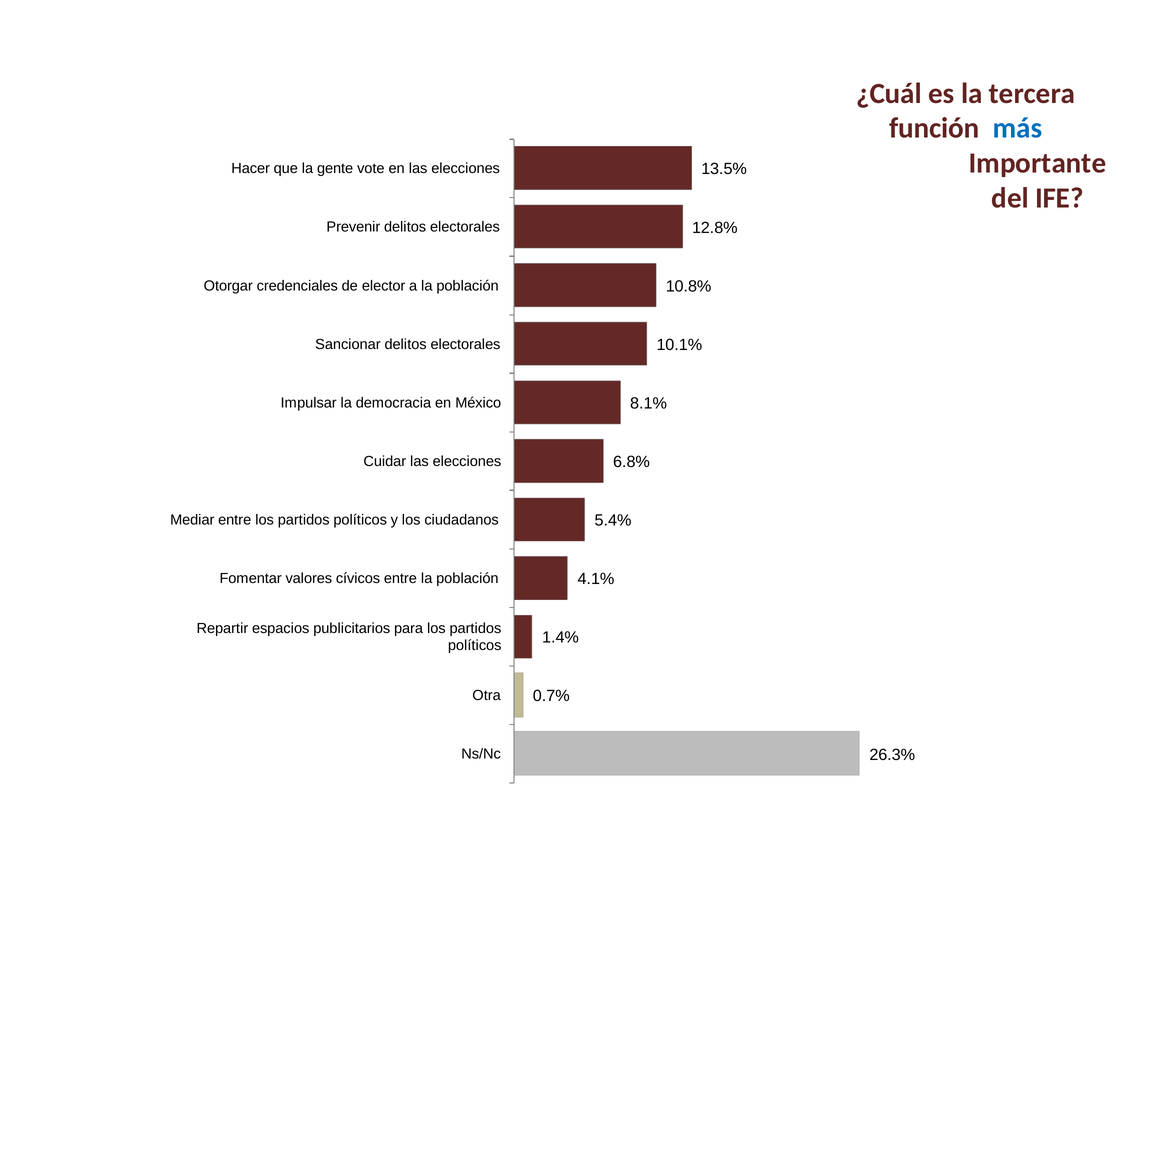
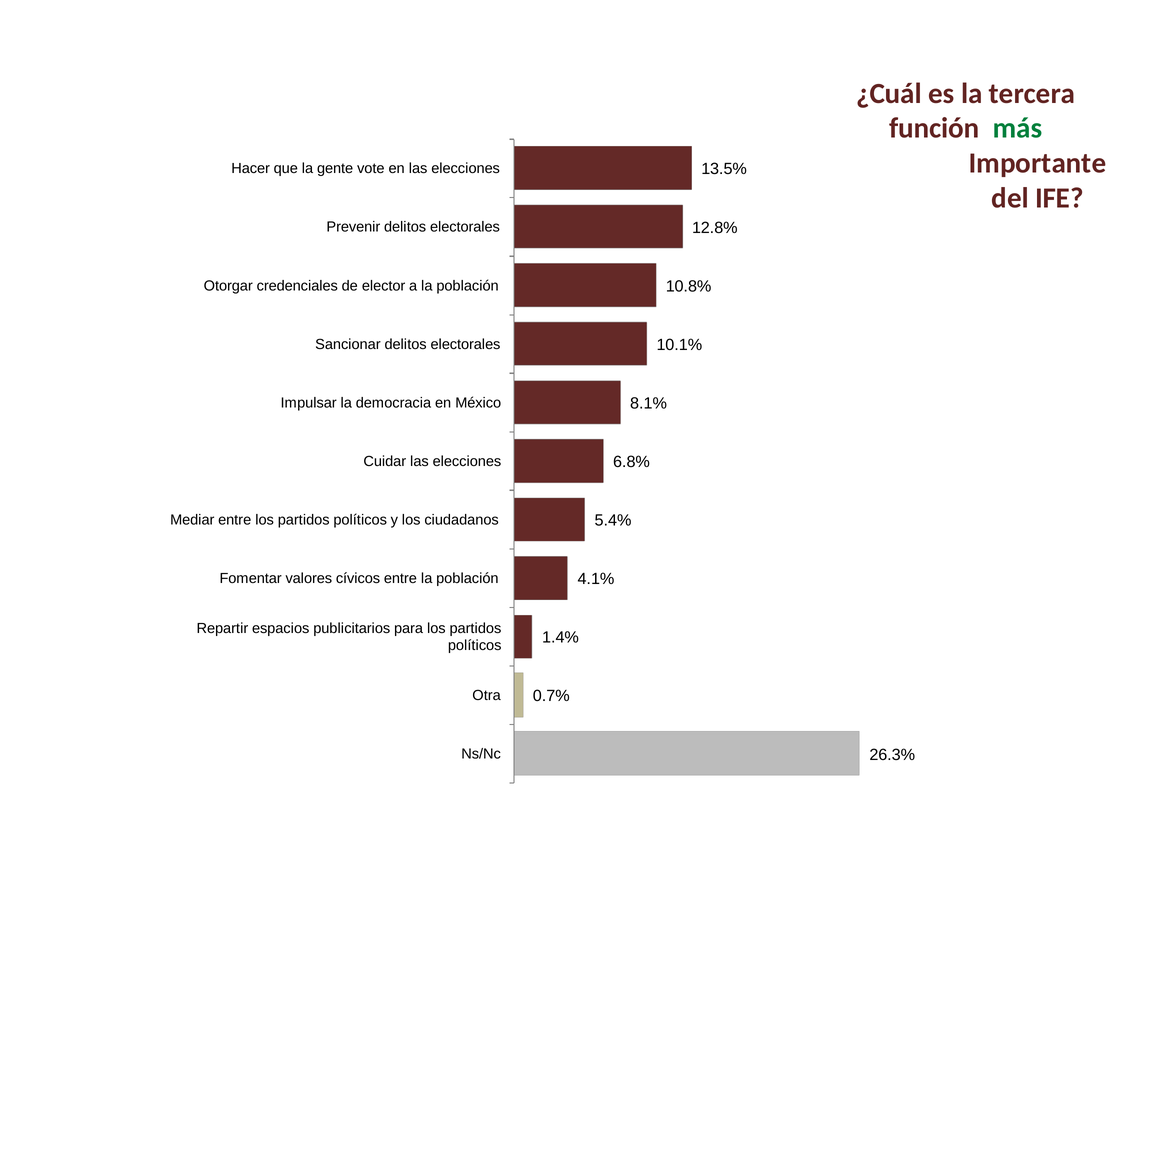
más colour: blue -> green
